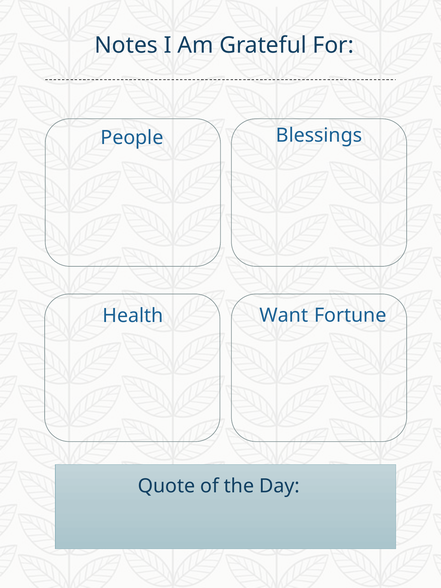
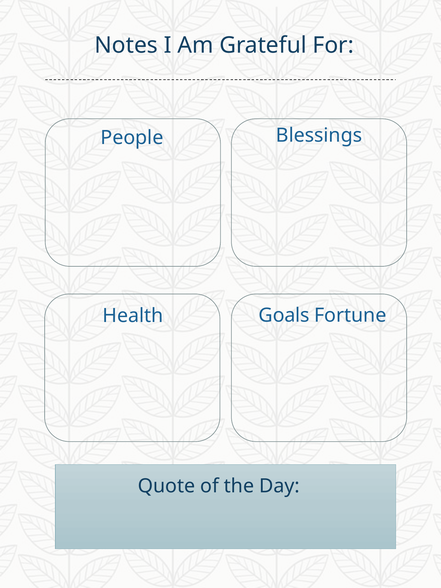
Want: Want -> Goals
